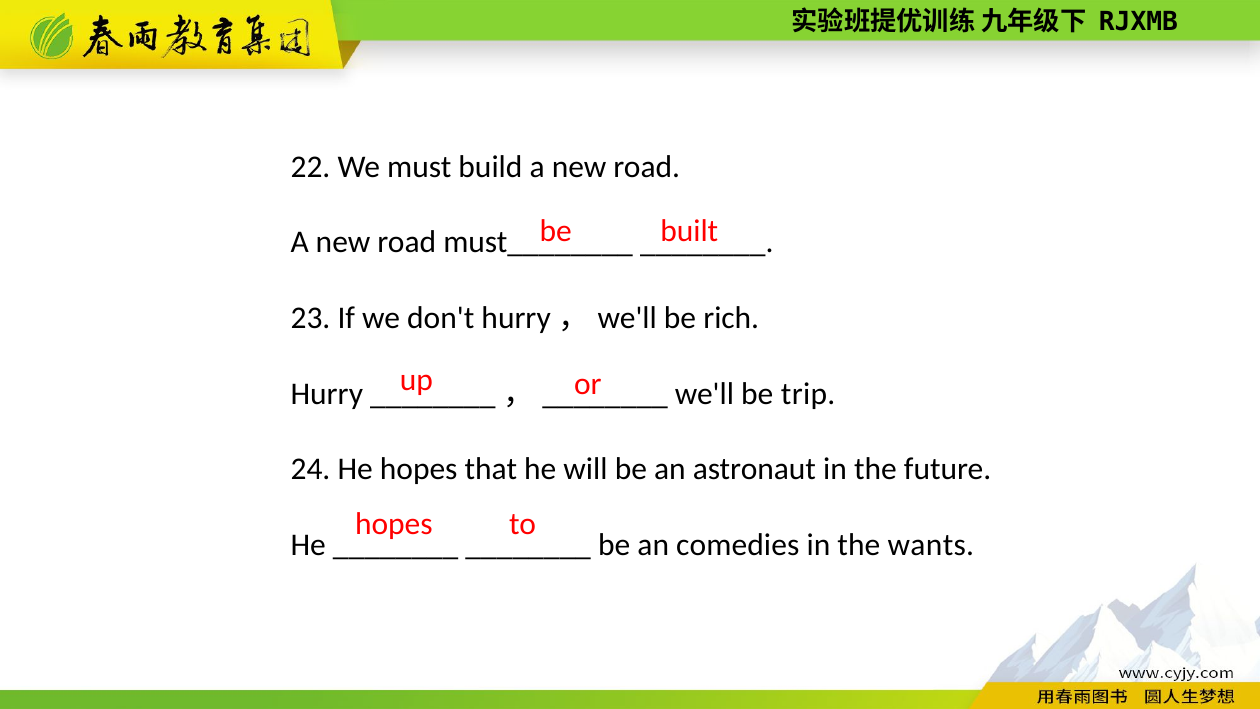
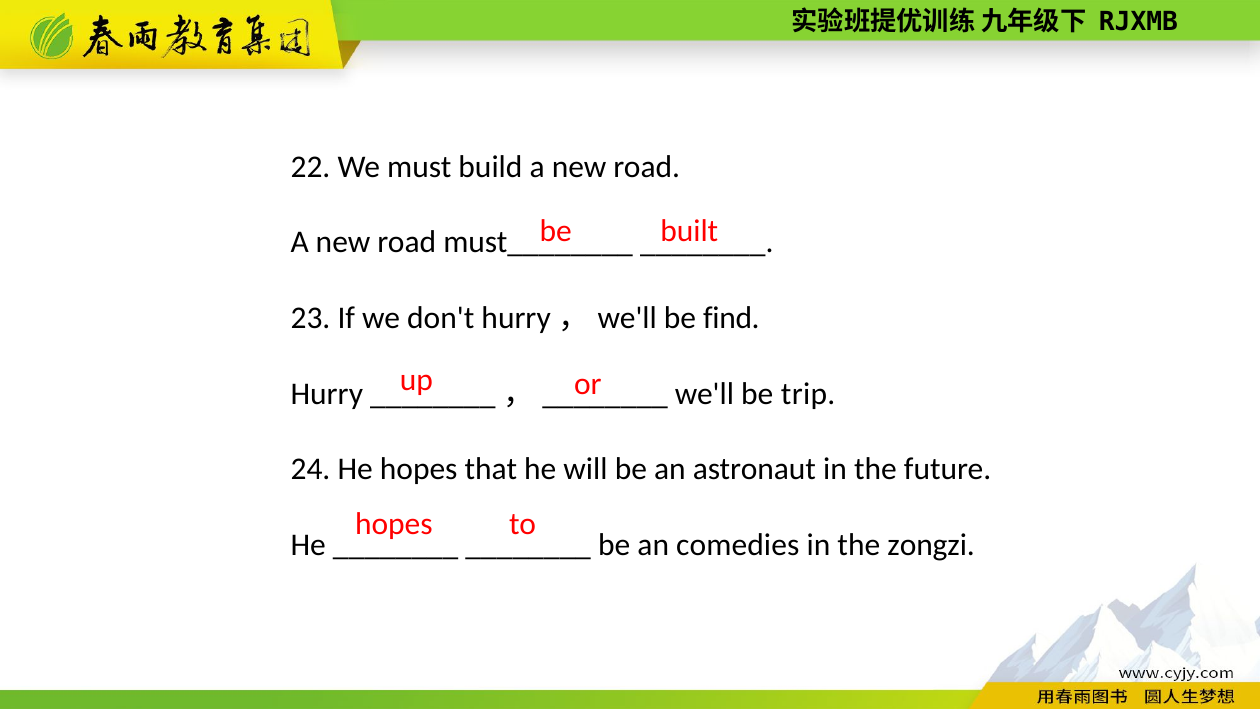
rich: rich -> find
wants: wants -> zongzi
